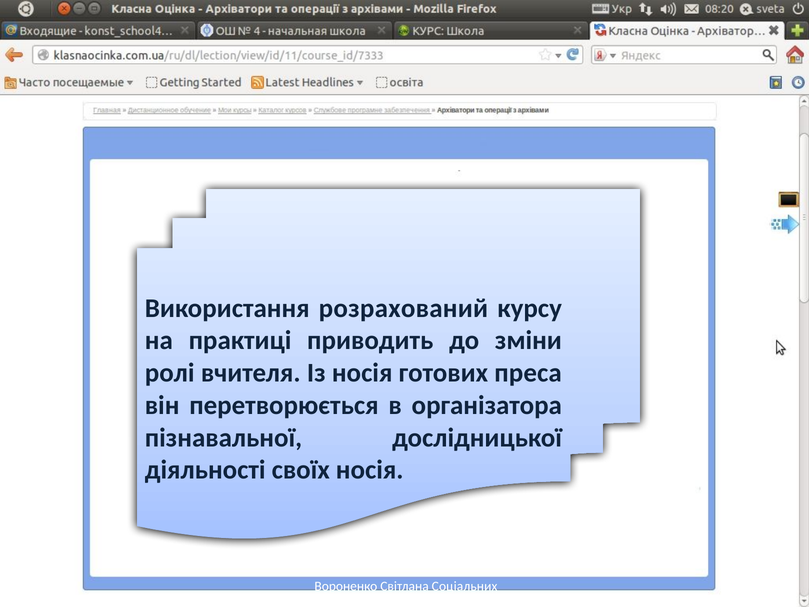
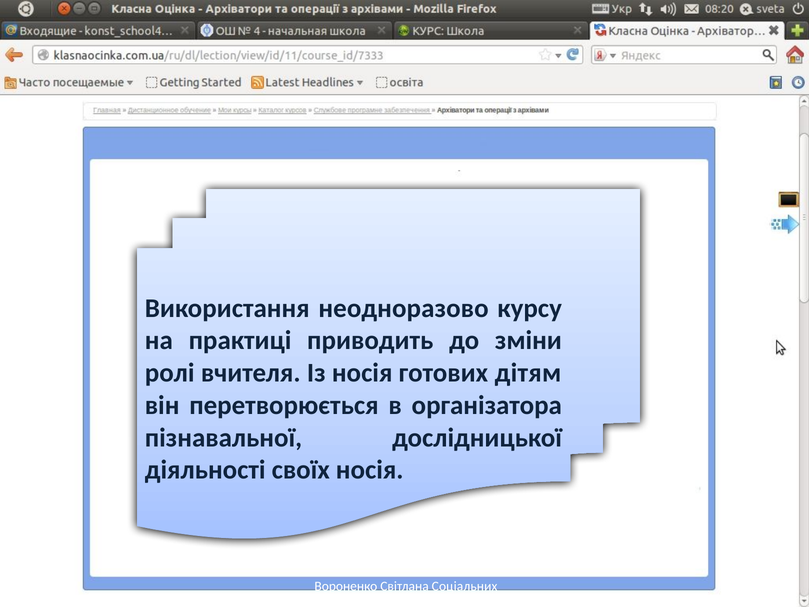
розрахований: розрахований -> неодноразово
преса: преса -> дітям
